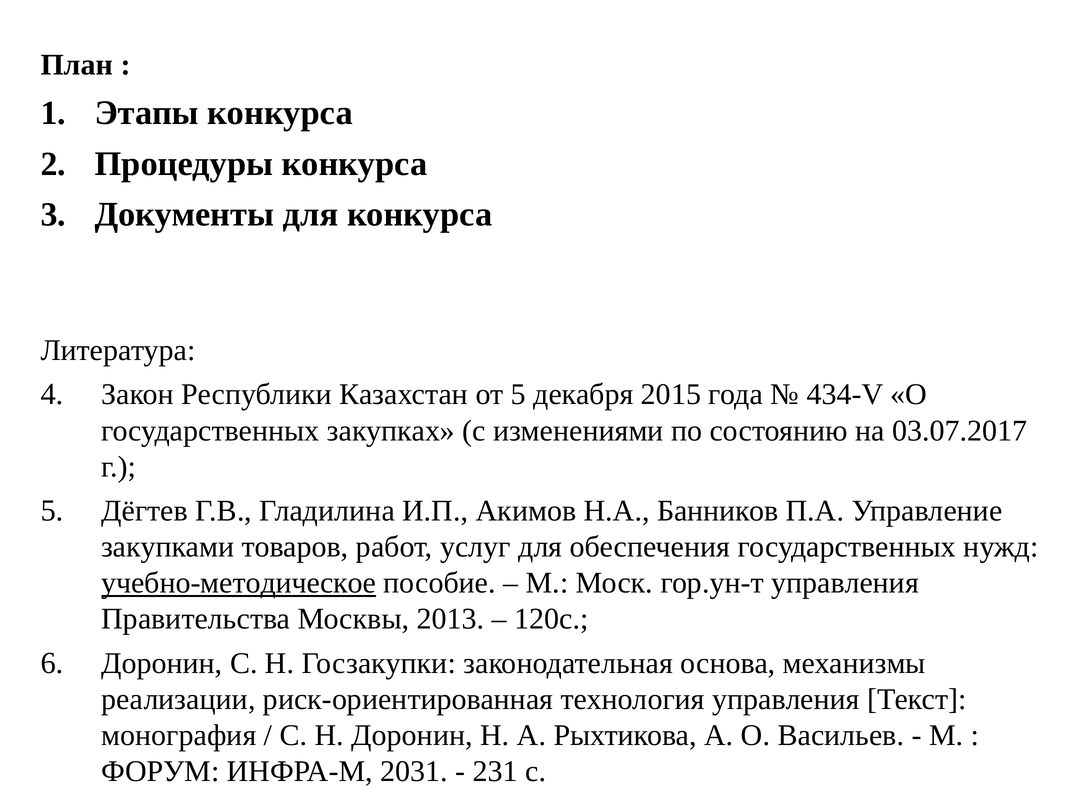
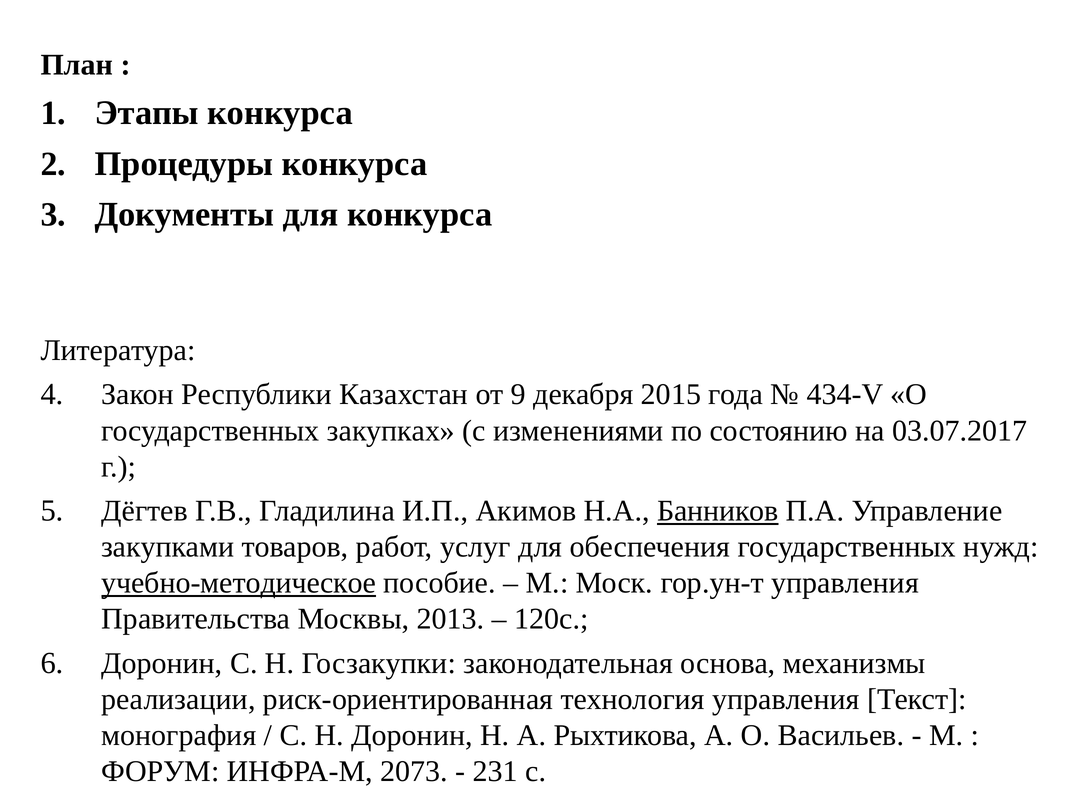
от 5: 5 -> 9
Банников underline: none -> present
2031: 2031 -> 2073
